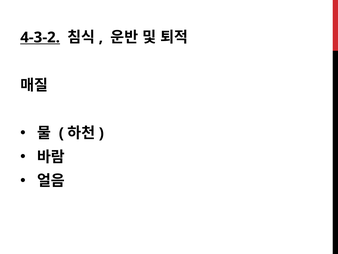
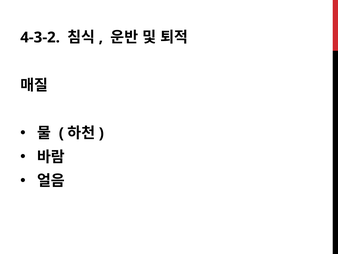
4-3-2 underline: present -> none
